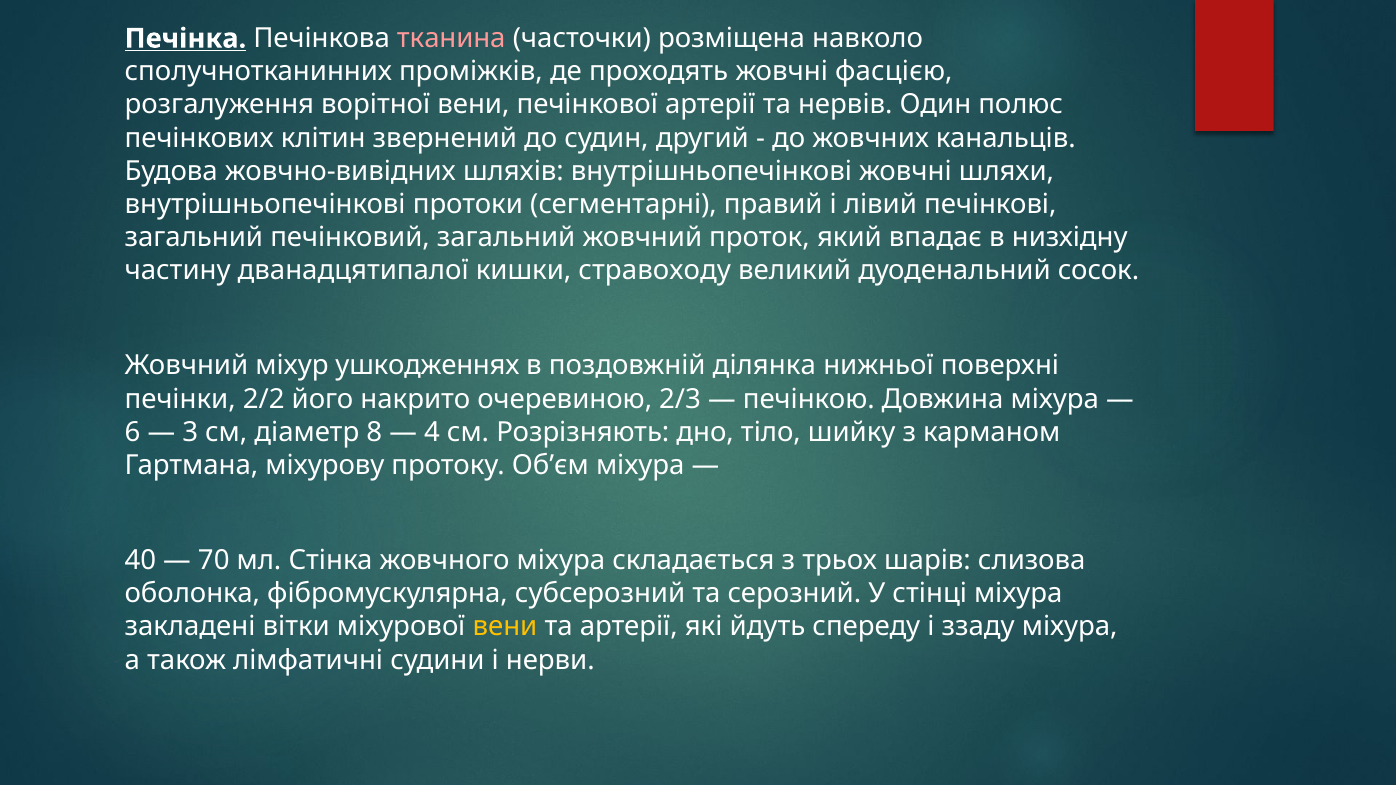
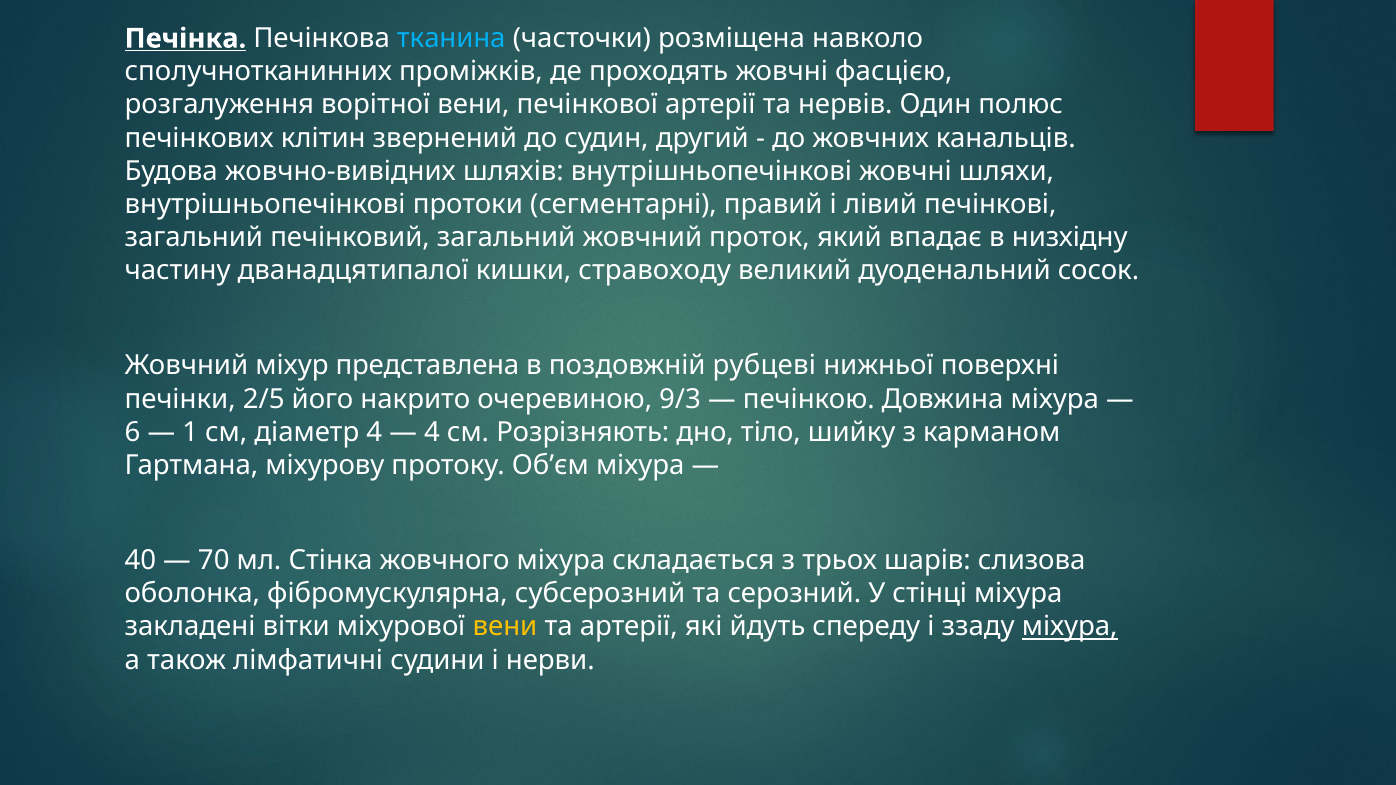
тканина colour: pink -> light blue
ушкодженнях: ушкодженнях -> представлена
ділянка: ділянка -> рубцеві
2/2: 2/2 -> 2/5
2/3: 2/3 -> 9/3
3: 3 -> 1
діаметр 8: 8 -> 4
міхура at (1070, 627) underline: none -> present
